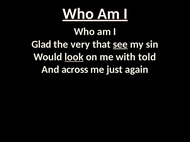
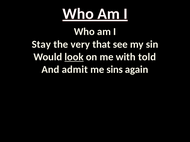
Glad: Glad -> Stay
see underline: present -> none
across: across -> admit
just: just -> sins
